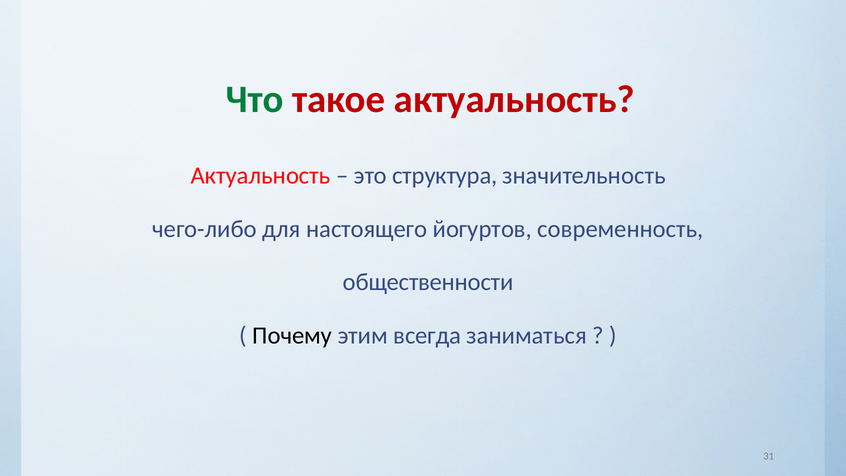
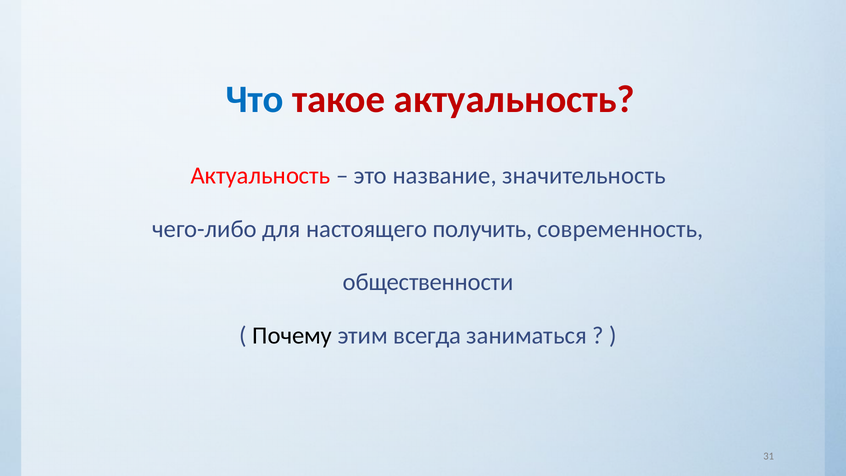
Что colour: green -> blue
структура: структура -> название
йогуртов: йогуртов -> получить
